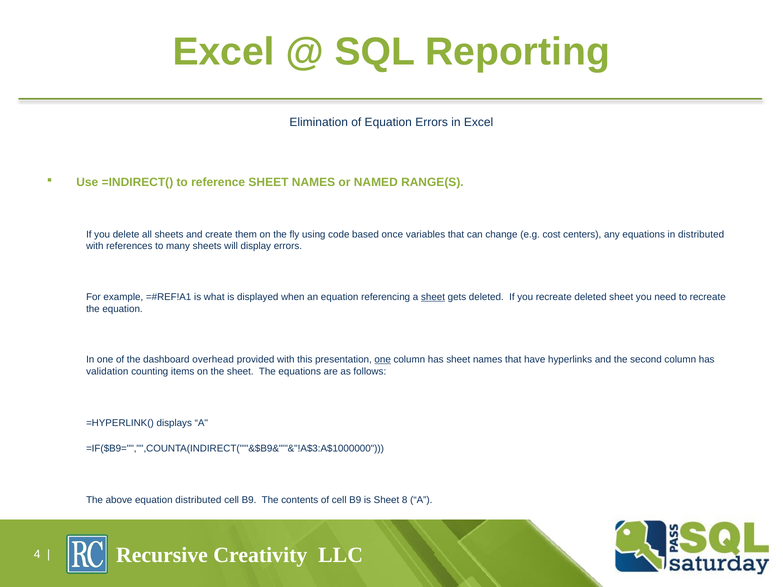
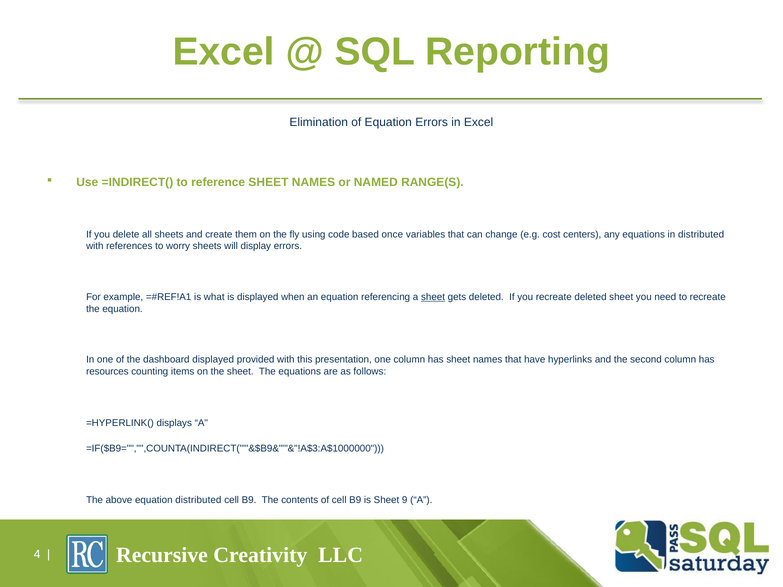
many: many -> worry
dashboard overhead: overhead -> displayed
one at (383, 360) underline: present -> none
validation: validation -> resources
8: 8 -> 9
